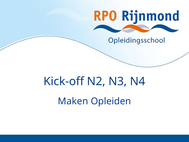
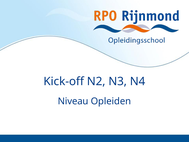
Maken: Maken -> Niveau
